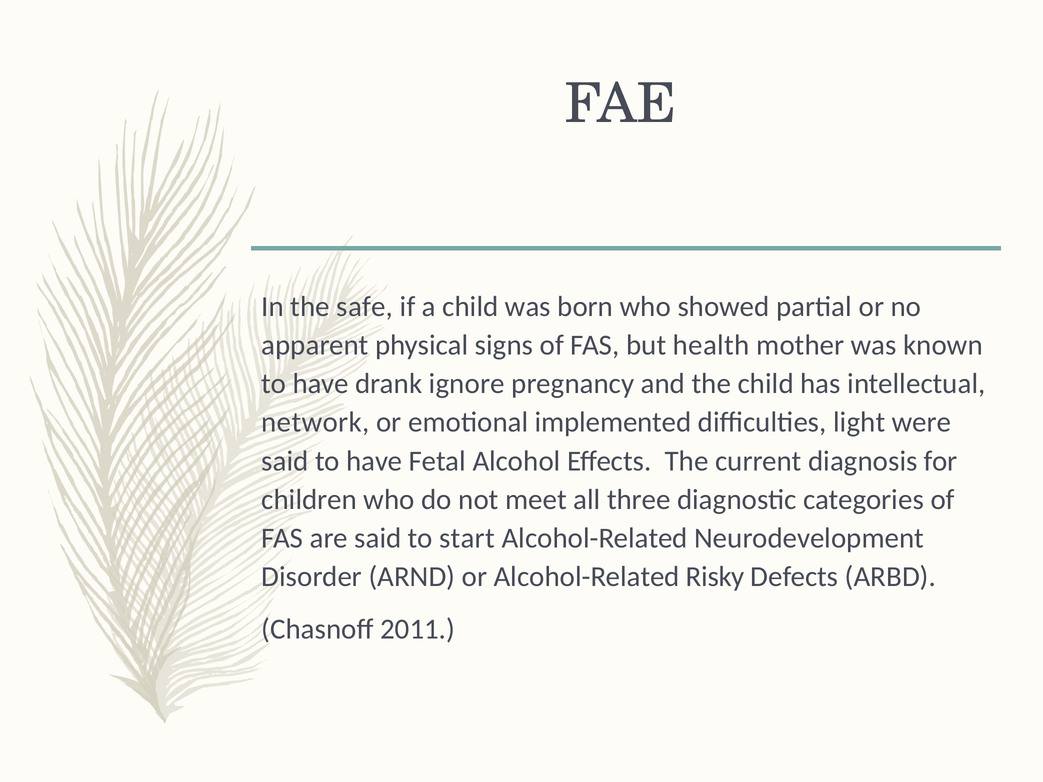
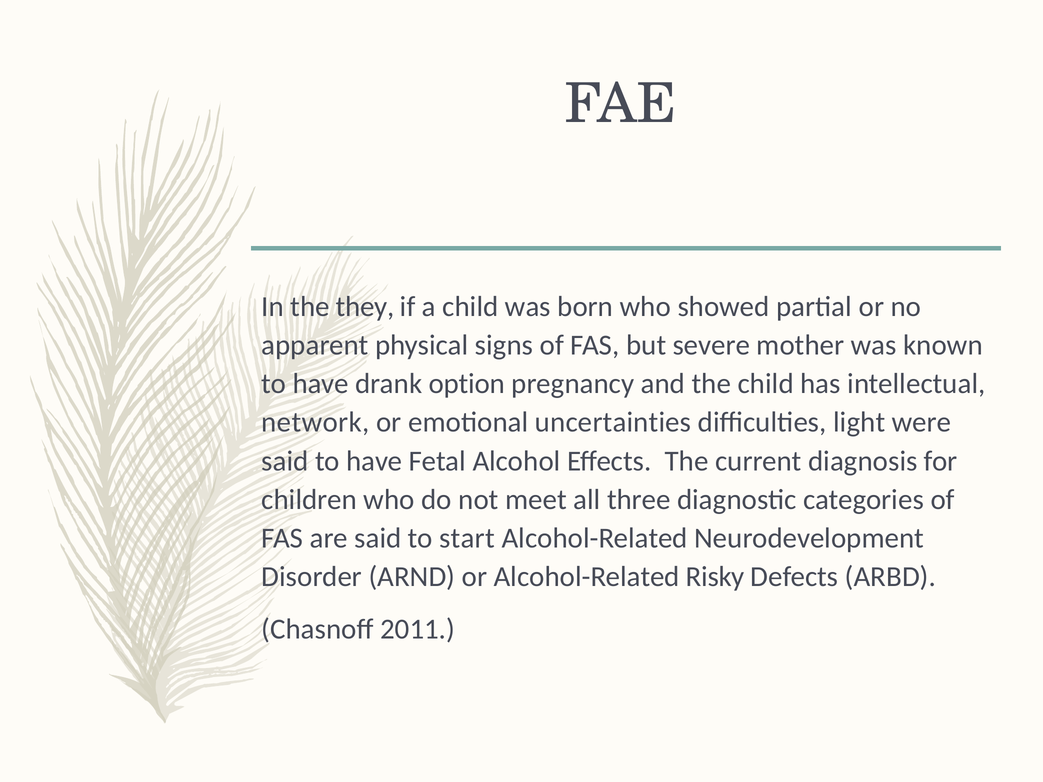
safe: safe -> they
health: health -> severe
ignore: ignore -> option
implemented: implemented -> uncertainties
